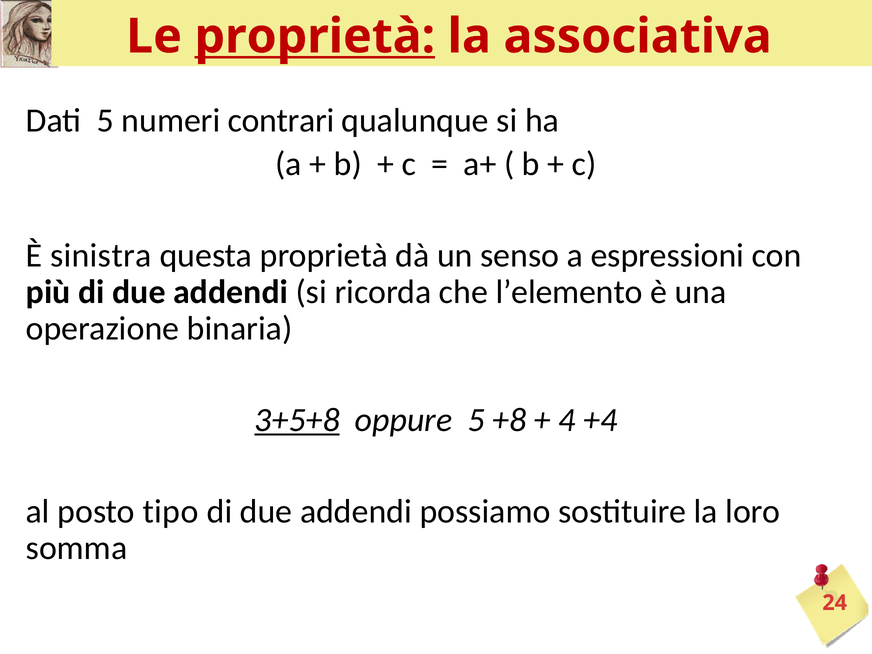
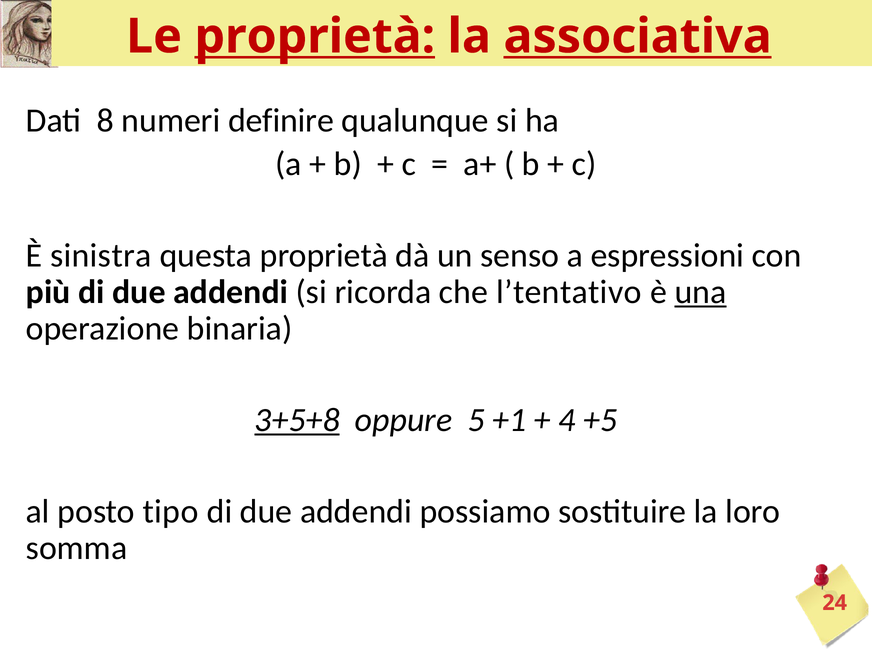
associativa underline: none -> present
Dati 5: 5 -> 8
contrari: contrari -> definire
l’elemento: l’elemento -> l’tentativo
una underline: none -> present
+8: +8 -> +1
+4: +4 -> +5
